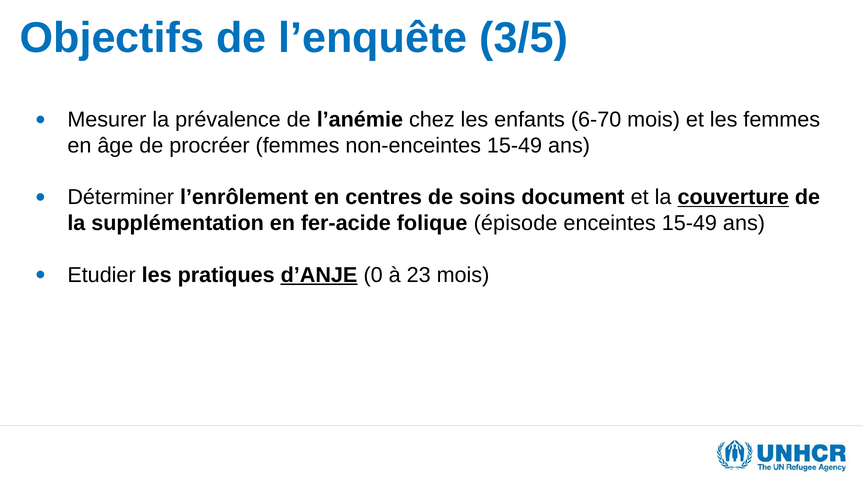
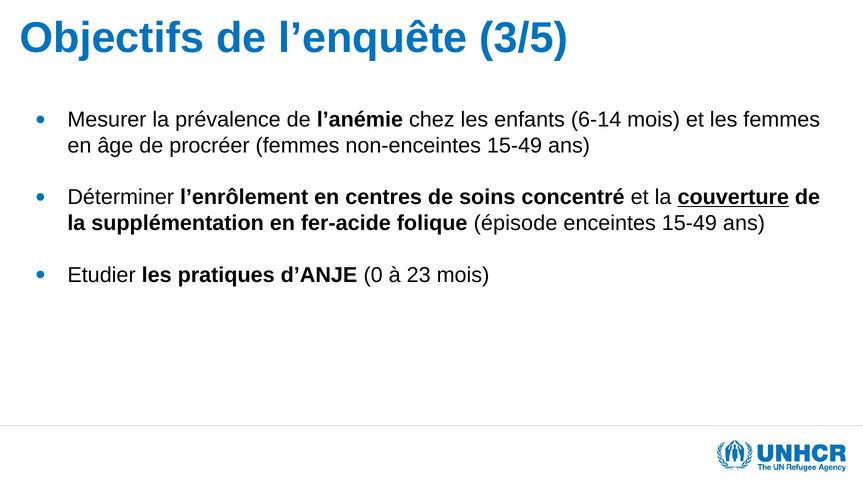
6-70: 6-70 -> 6-14
document: document -> concentré
d’ANJE underline: present -> none
